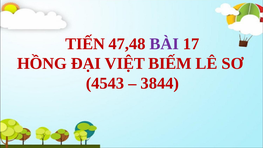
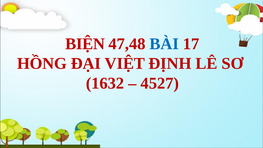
TIẾN: TIẾN -> BIỆN
BÀI colour: purple -> blue
BIẾM: BIẾM -> ĐỊNH
4543: 4543 -> 1632
3844: 3844 -> 4527
